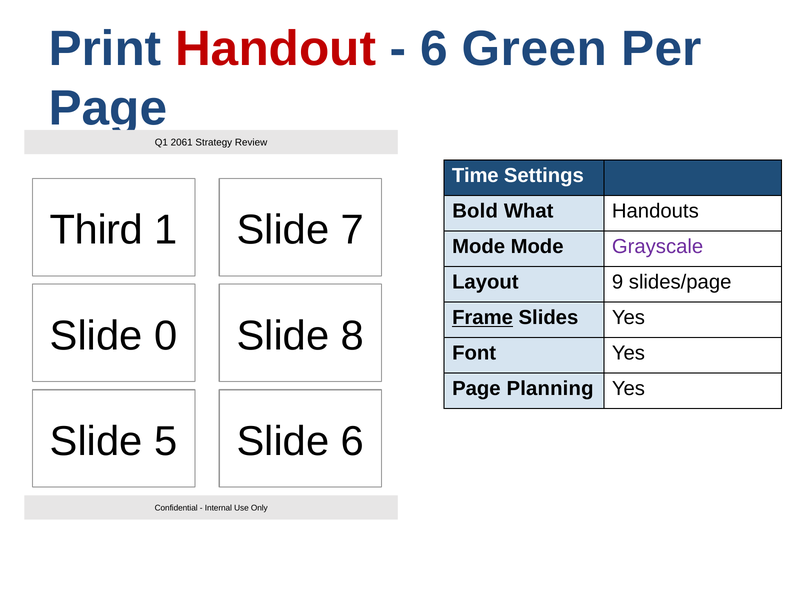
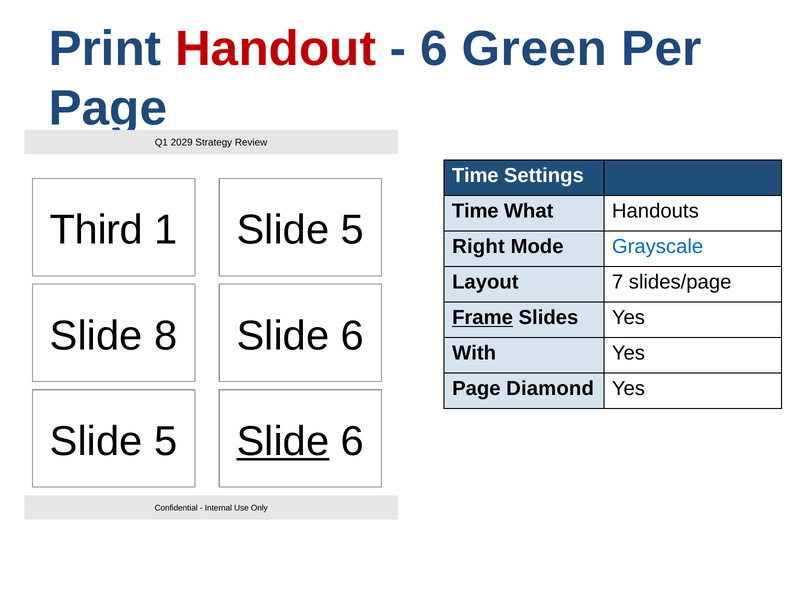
2061: 2061 -> 2029
Bold at (475, 211): Bold -> Time
1 Slide 7: 7 -> 5
Mode at (479, 247): Mode -> Right
Grayscale colour: purple -> blue
9: 9 -> 7
0: 0 -> 8
8 at (352, 336): 8 -> 6
Font: Font -> With
Planning: Planning -> Diamond
Slide at (283, 441) underline: none -> present
